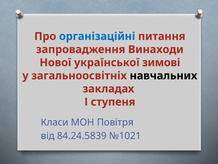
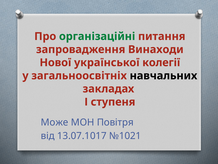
організаційні colour: blue -> green
зимові: зимові -> колегії
Класи: Класи -> Може
84.24.5839: 84.24.5839 -> 13.07.1017
